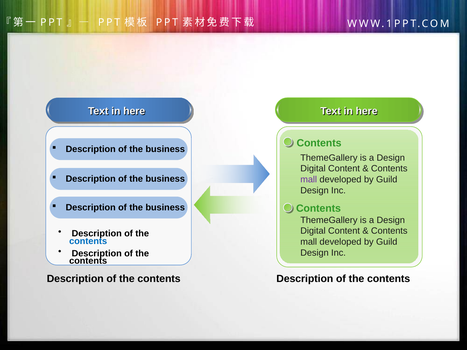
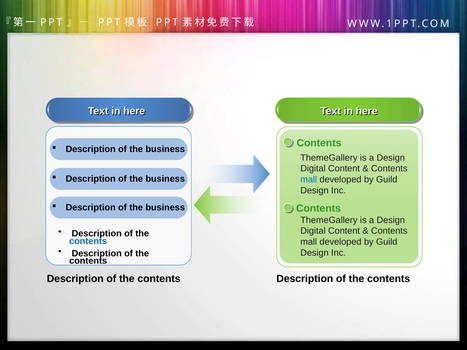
mall at (309, 180) colour: purple -> blue
